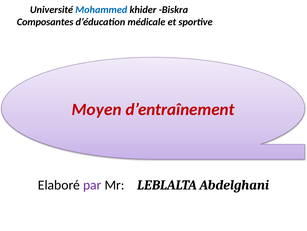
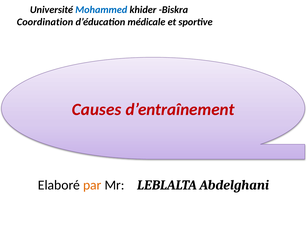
Composantes: Composantes -> Coordination
Moyen: Moyen -> Causes
par colour: purple -> orange
